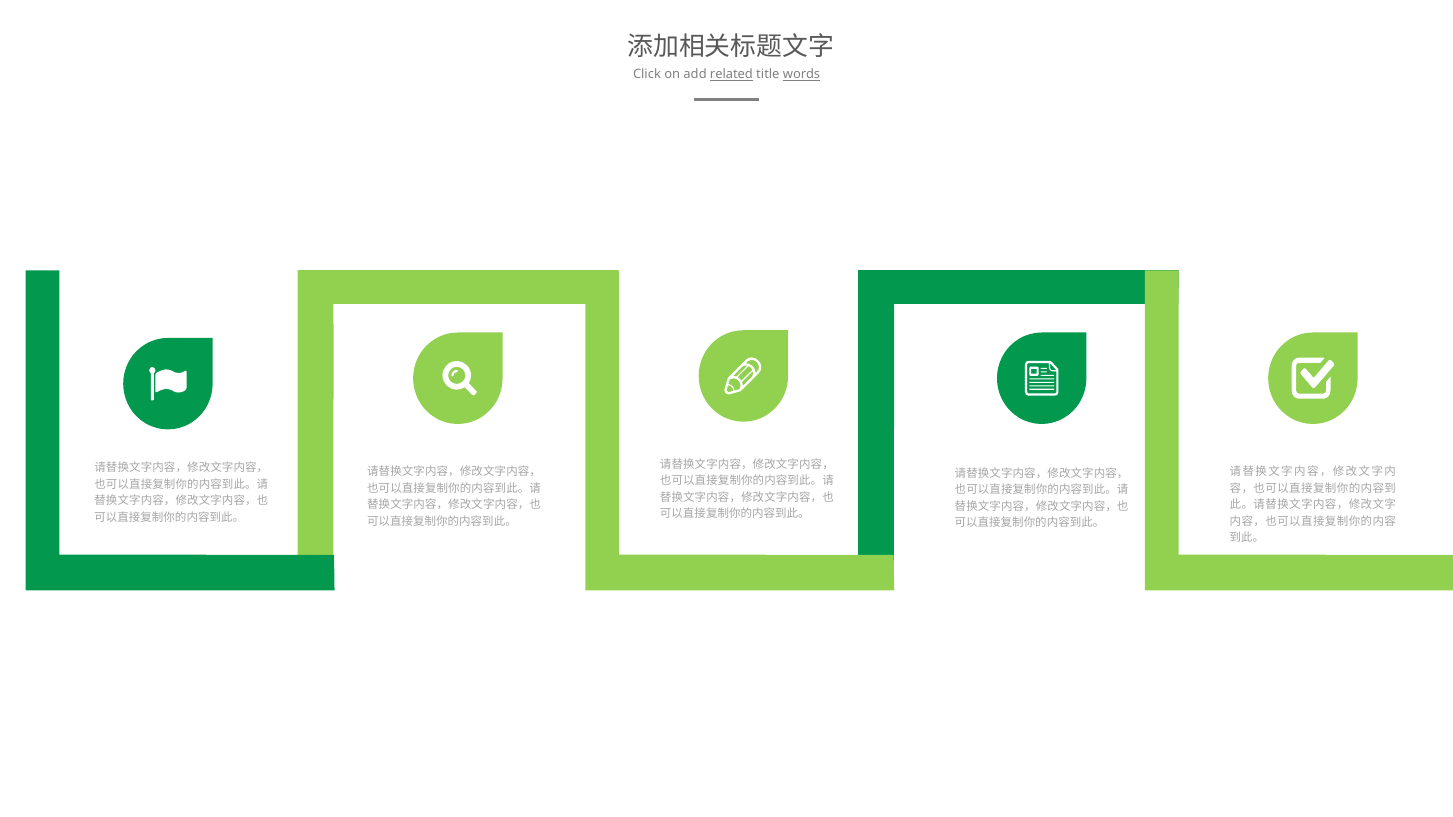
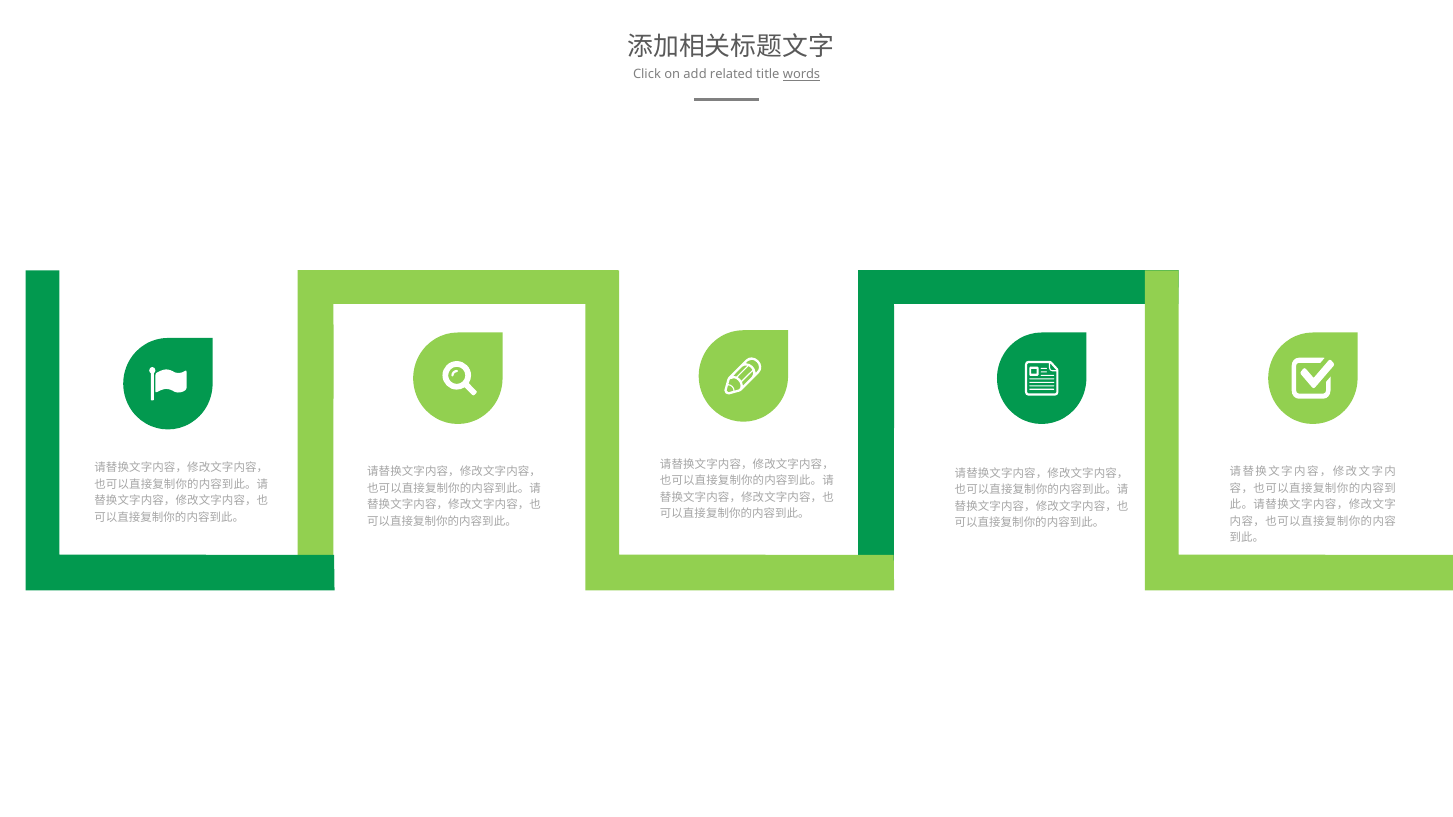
related underline: present -> none
